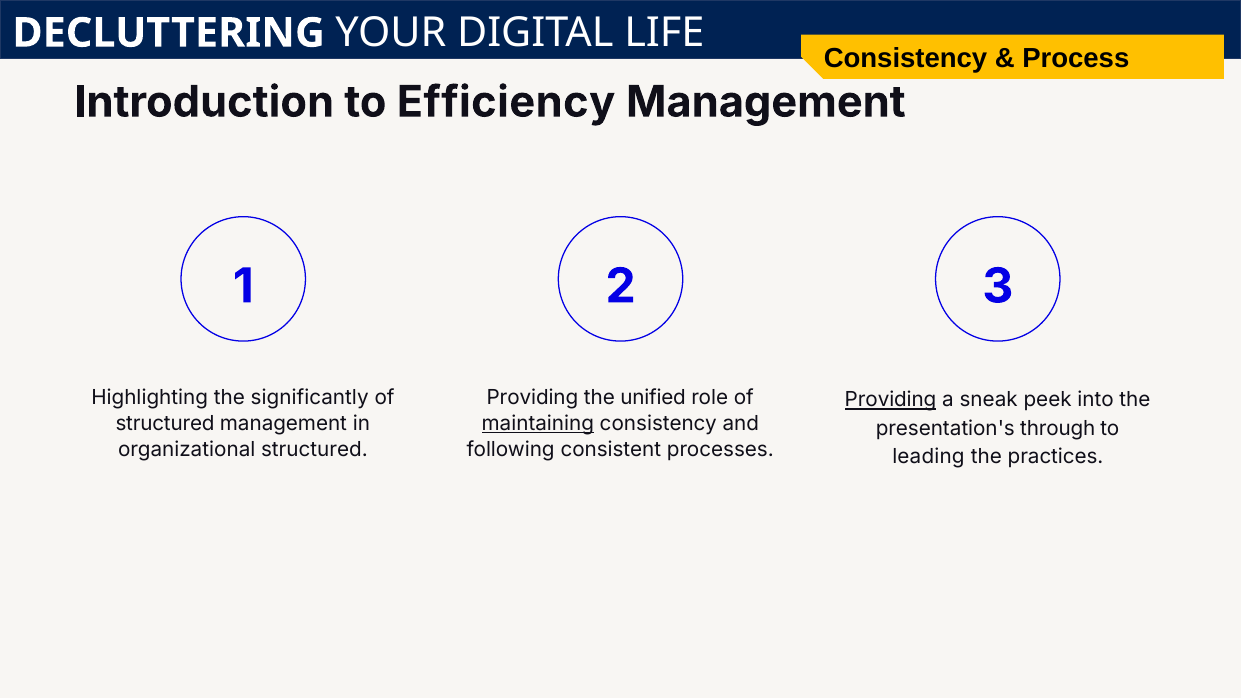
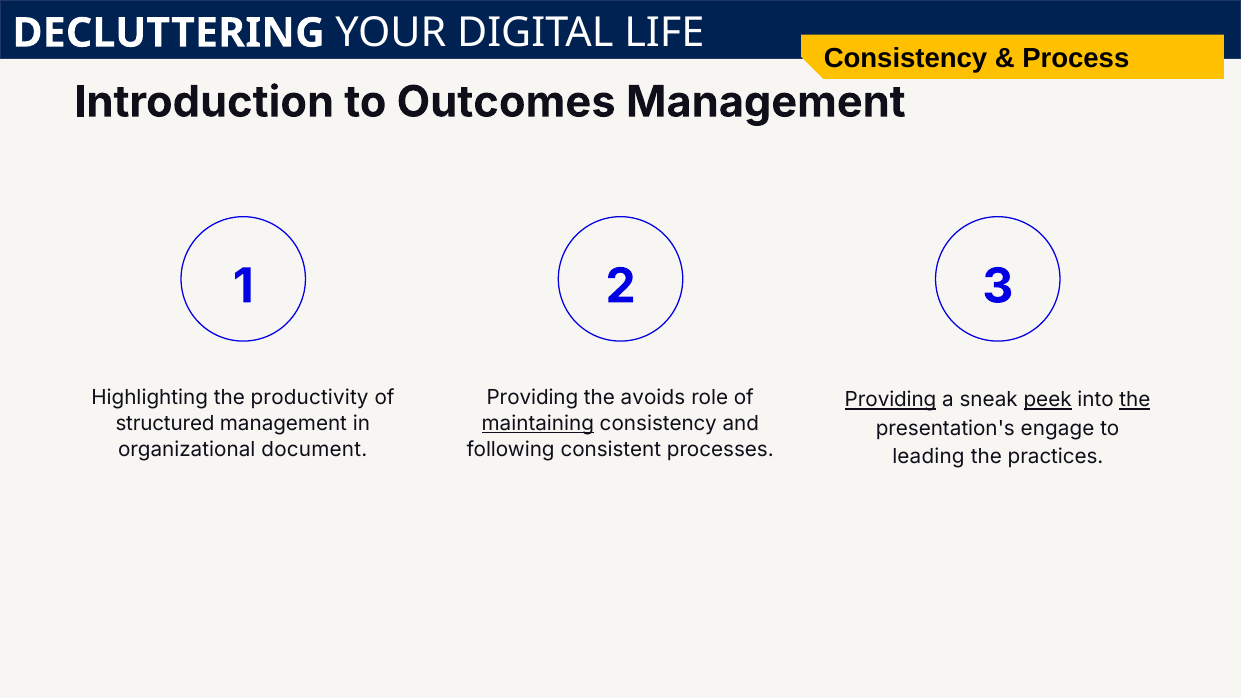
Efficiency: Efficiency -> Outcomes
significantly: significantly -> productivity
unified: unified -> avoids
peek underline: none -> present
the at (1135, 400) underline: none -> present
through: through -> engage
organizational structured: structured -> document
